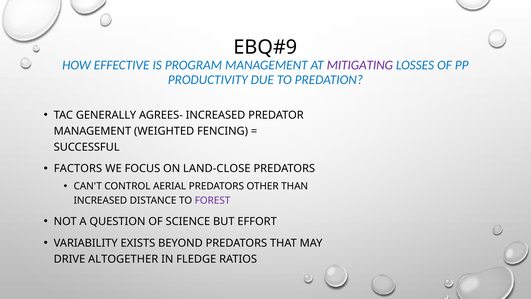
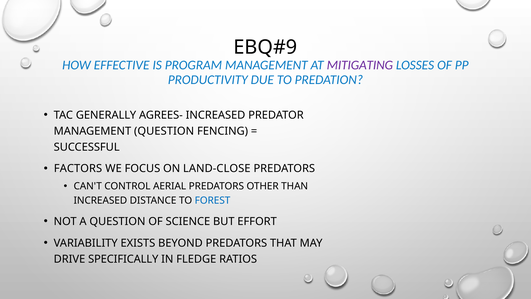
MANAGEMENT WEIGHTED: WEIGHTED -> QUESTION
FOREST colour: purple -> blue
ALTOGETHER: ALTOGETHER -> SPECIFICALLY
